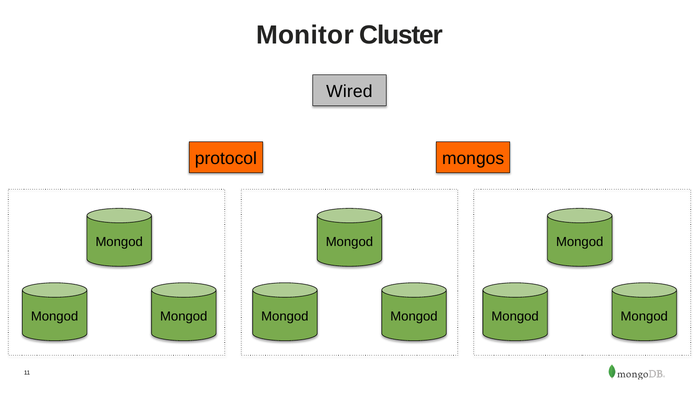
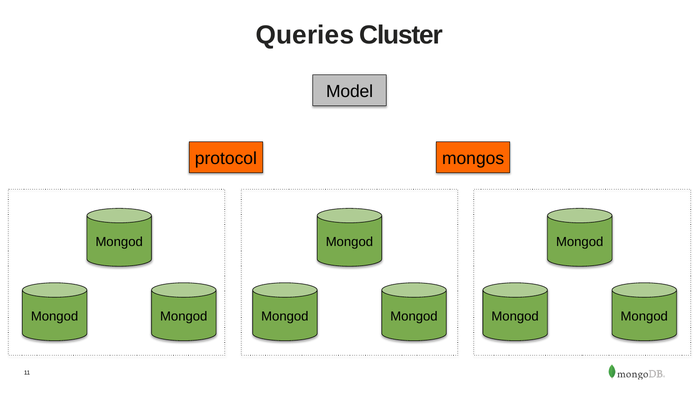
Monitor: Monitor -> Queries
Wired: Wired -> Model
